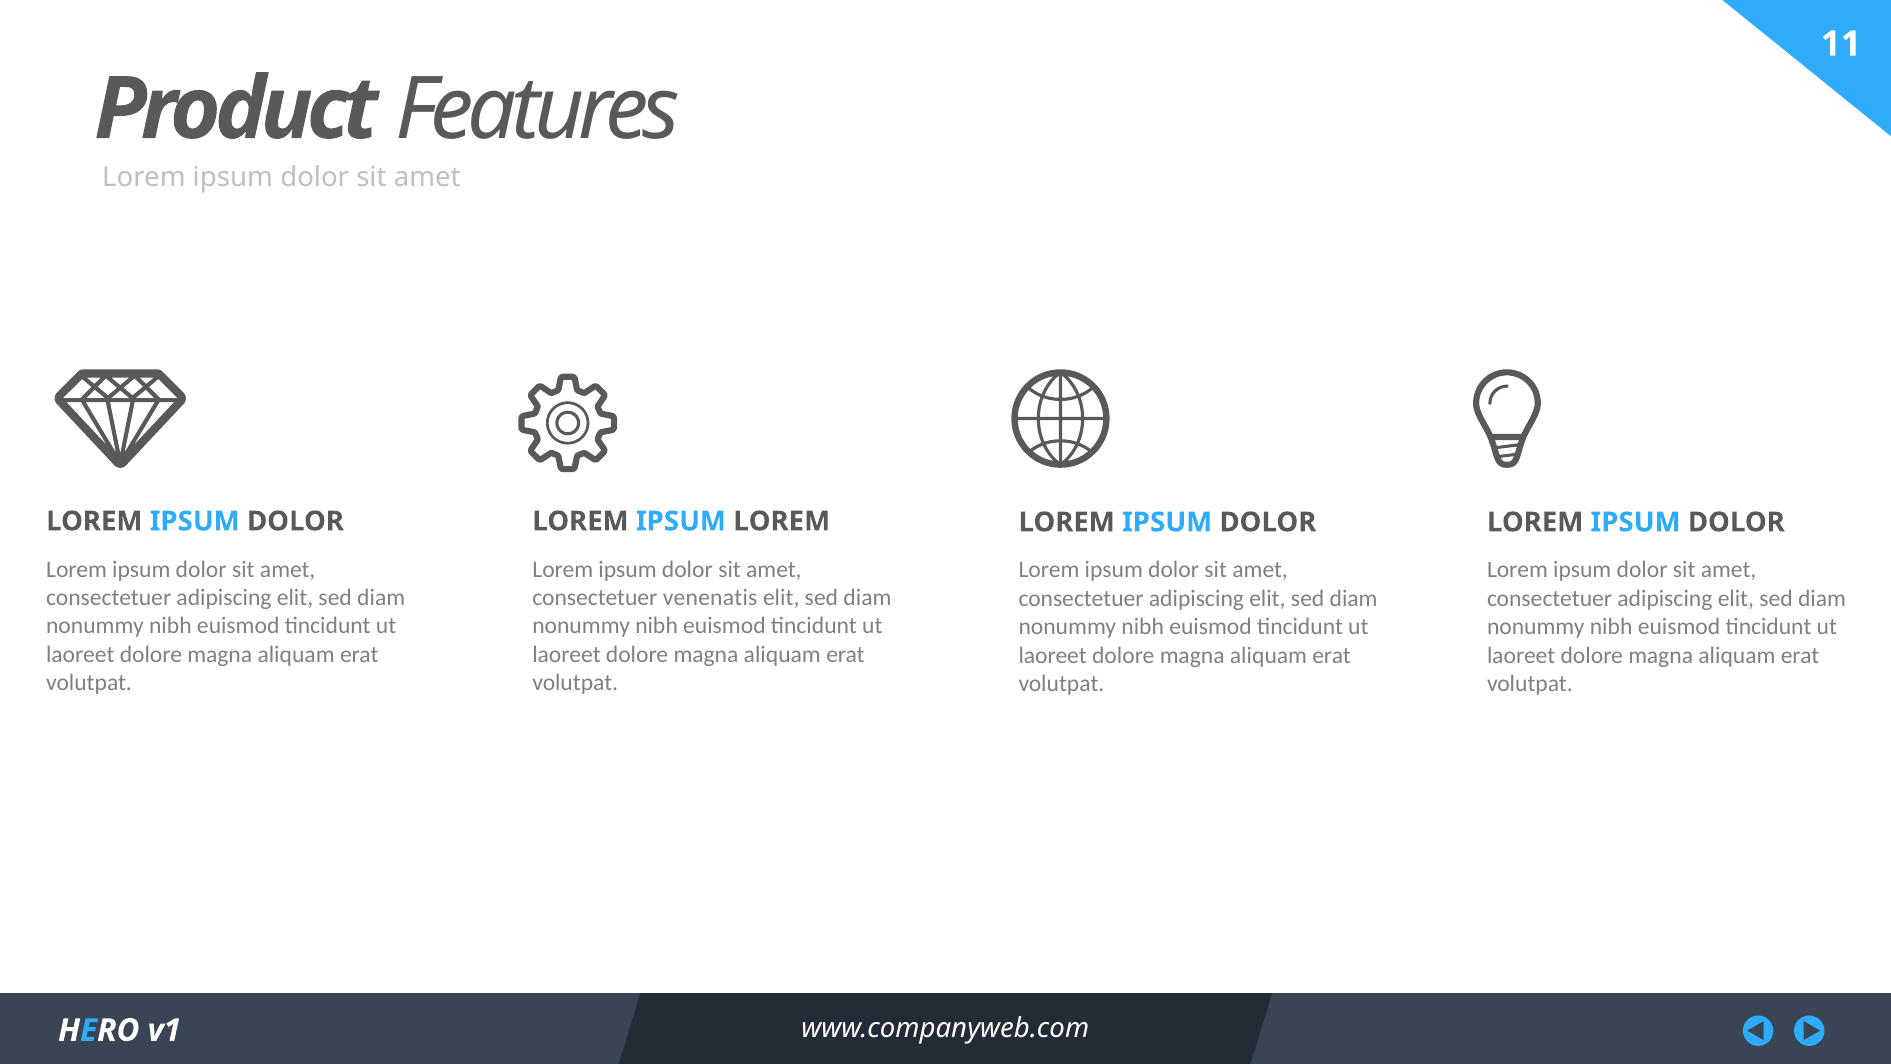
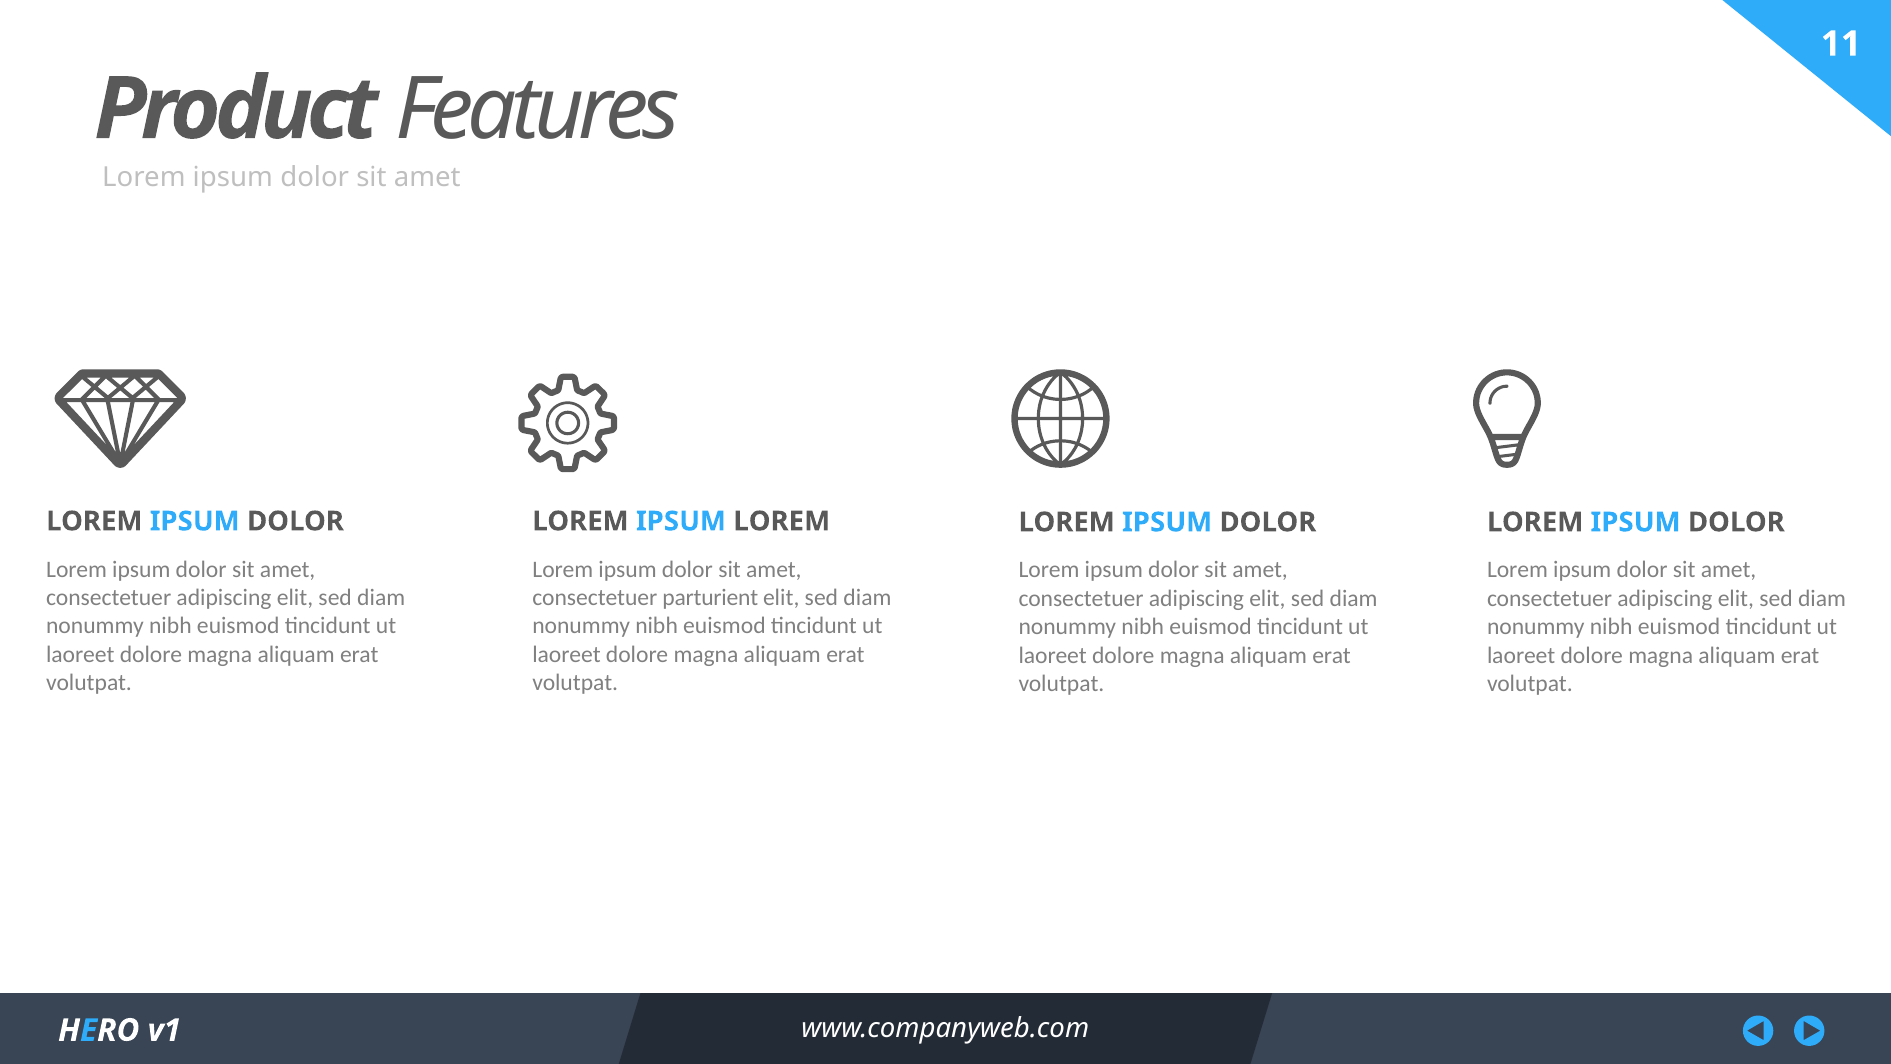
venenatis: venenatis -> parturient
